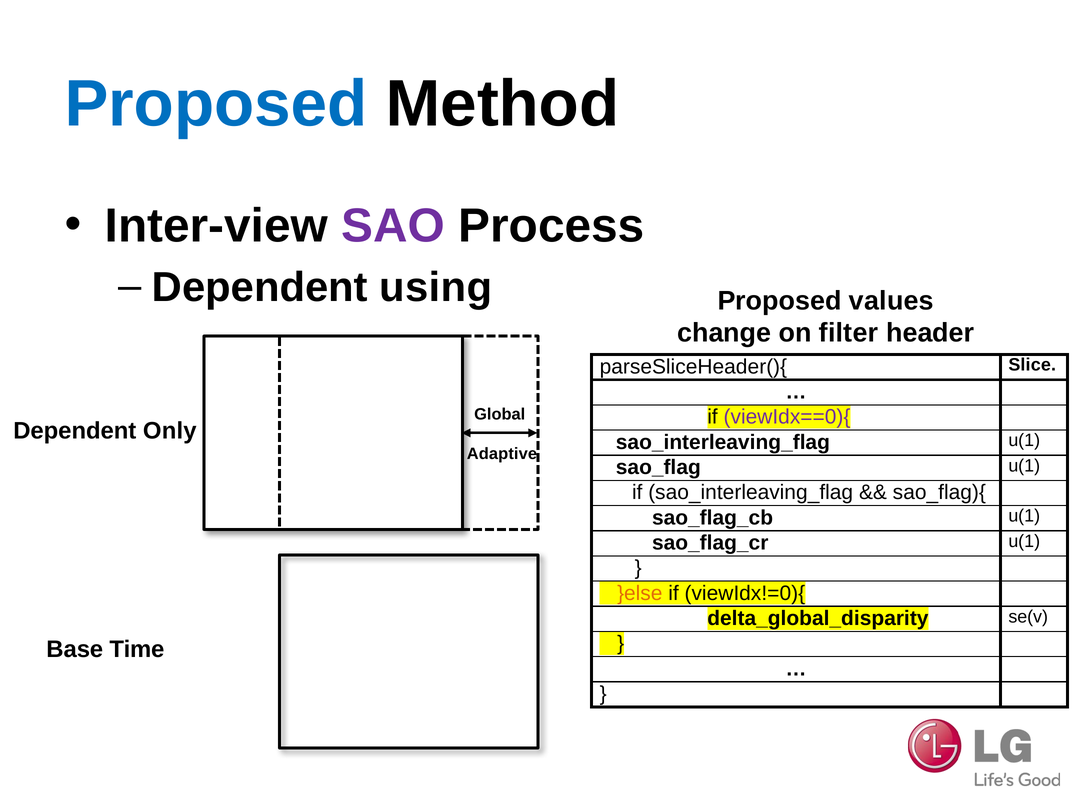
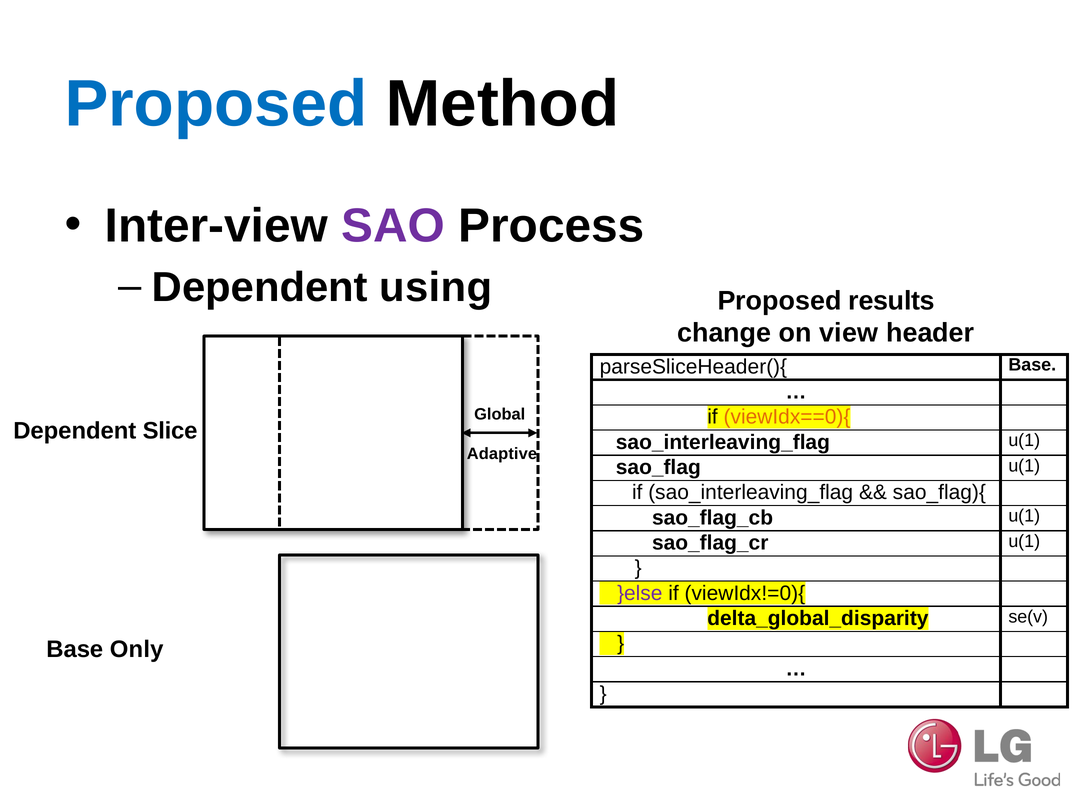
values: values -> results
filter: filter -> view
parseSliceHeader(){ Slice: Slice -> Base
viewIdx==0){ colour: purple -> orange
Only: Only -> Slice
}else colour: orange -> purple
Time: Time -> Only
